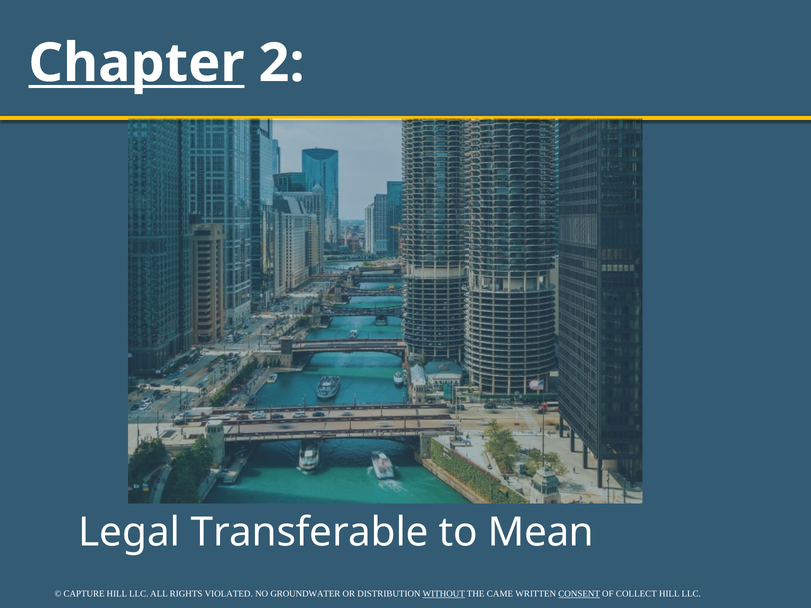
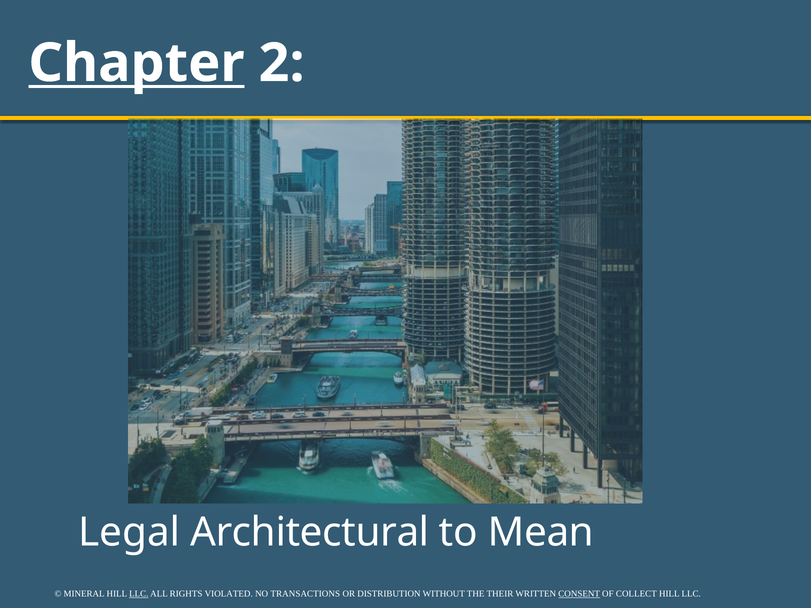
Transferable: Transferable -> Architectural
CAPTURE: CAPTURE -> MINERAL
LLC at (139, 594) underline: none -> present
GROUNDWATER: GROUNDWATER -> TRANSACTIONS
WITHOUT underline: present -> none
CAME: CAME -> THEIR
